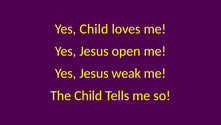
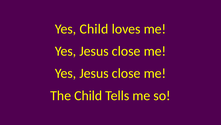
open at (126, 51): open -> close
weak at (126, 73): weak -> close
